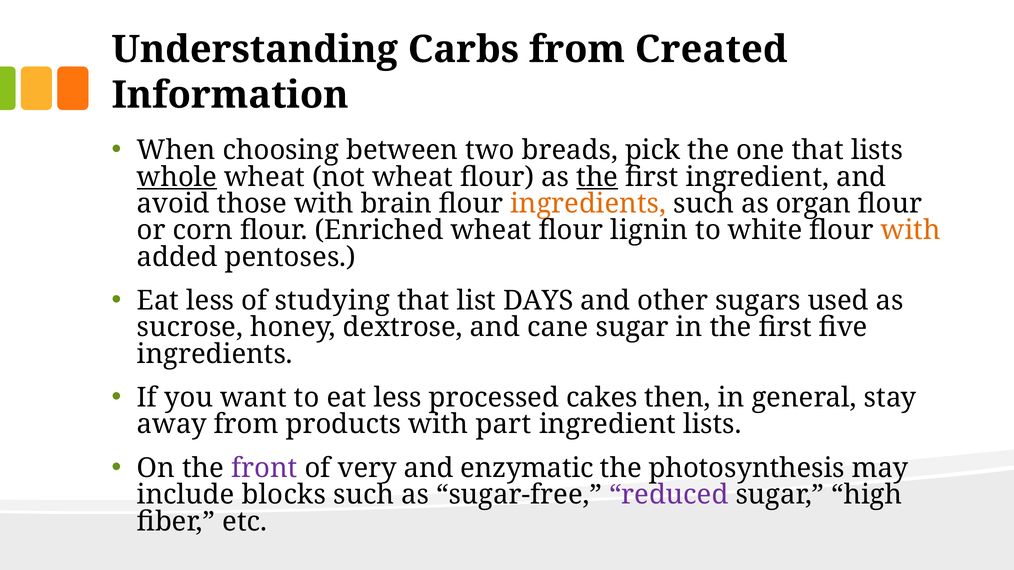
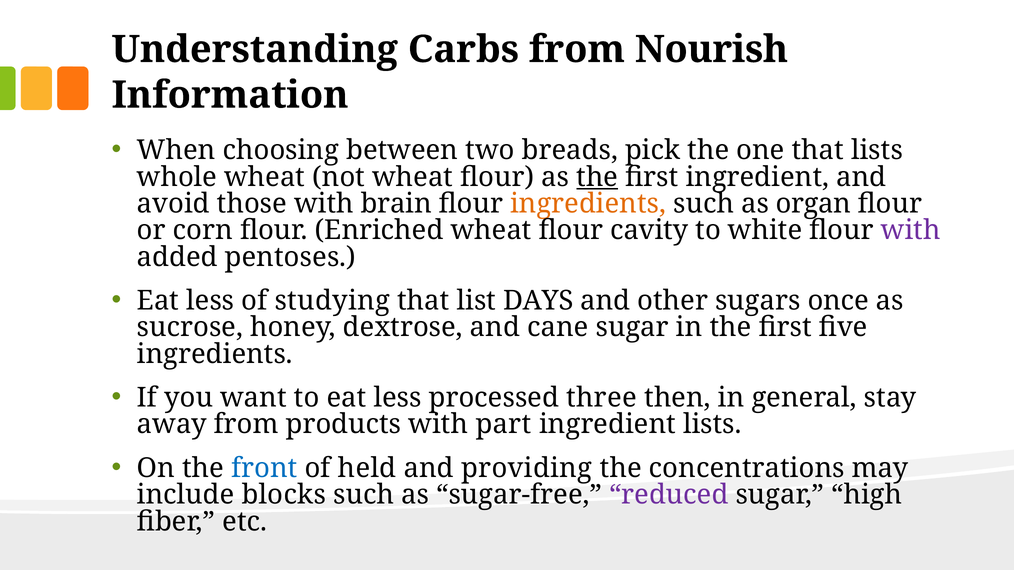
Created: Created -> Nourish
whole underline: present -> none
lignin: lignin -> cavity
with at (911, 231) colour: orange -> purple
used: used -> once
cakes: cakes -> three
front colour: purple -> blue
very: very -> held
enzymatic: enzymatic -> providing
photosynthesis: photosynthesis -> concentrations
